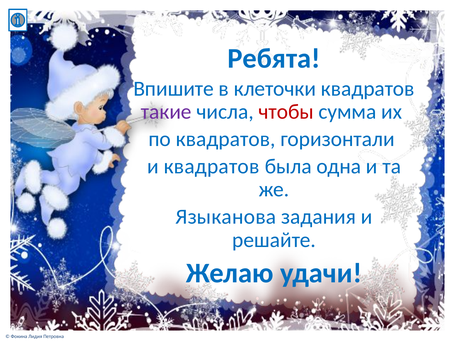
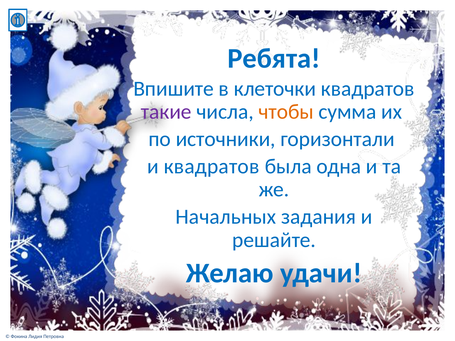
чтобы colour: red -> orange
по квадратов: квадратов -> источники
Языканова: Языканова -> Начальных
